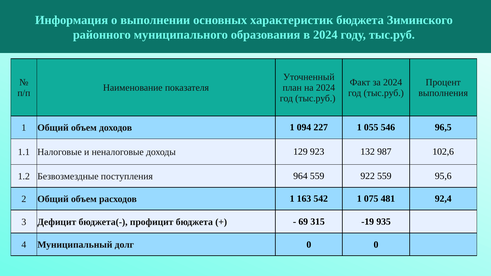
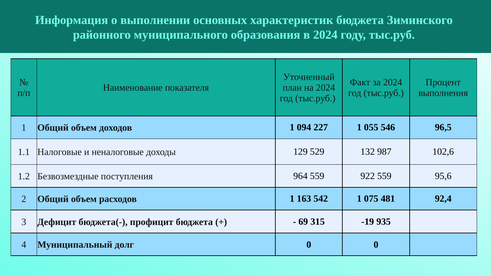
923: 923 -> 529
